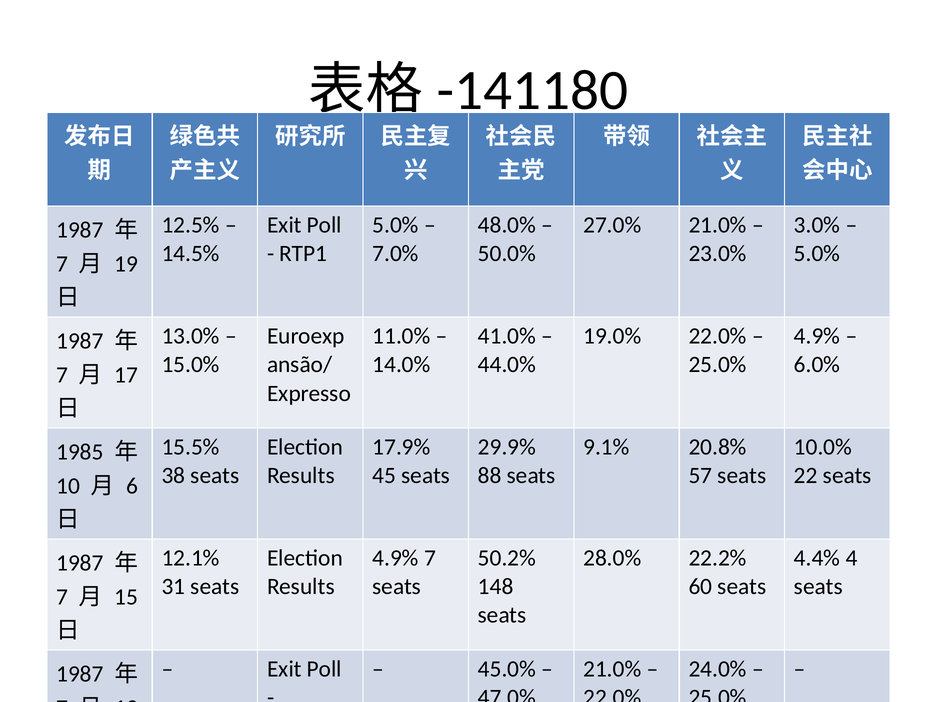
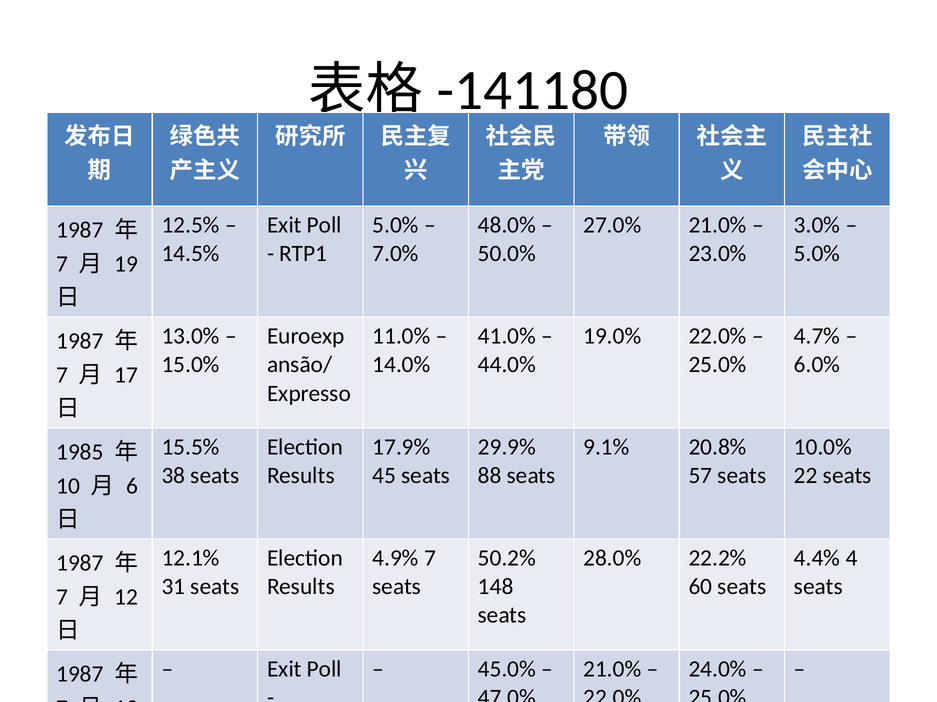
4.9% at (817, 337): 4.9% -> 4.7%
15: 15 -> 12
